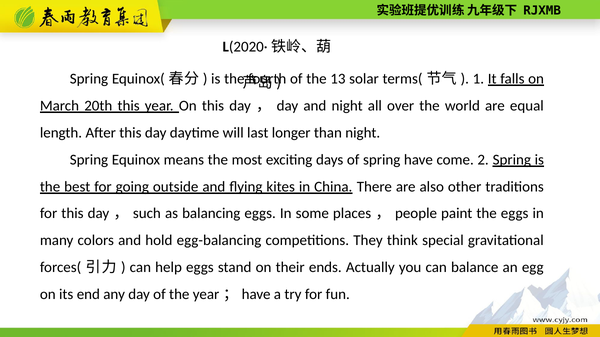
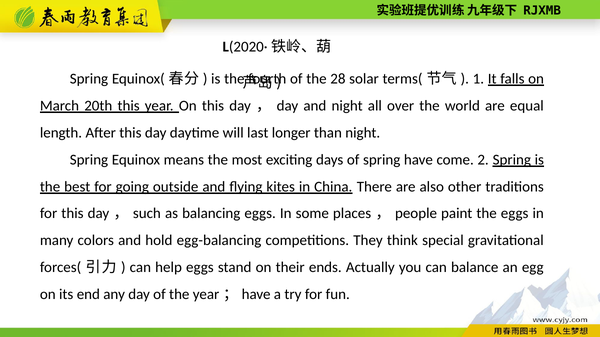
13: 13 -> 28
